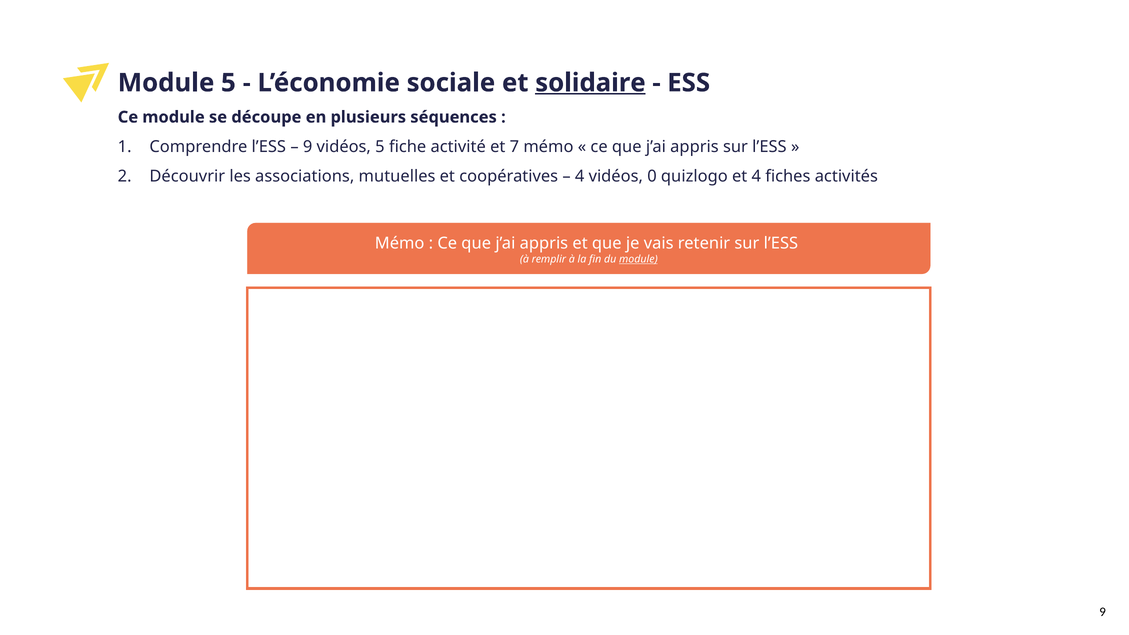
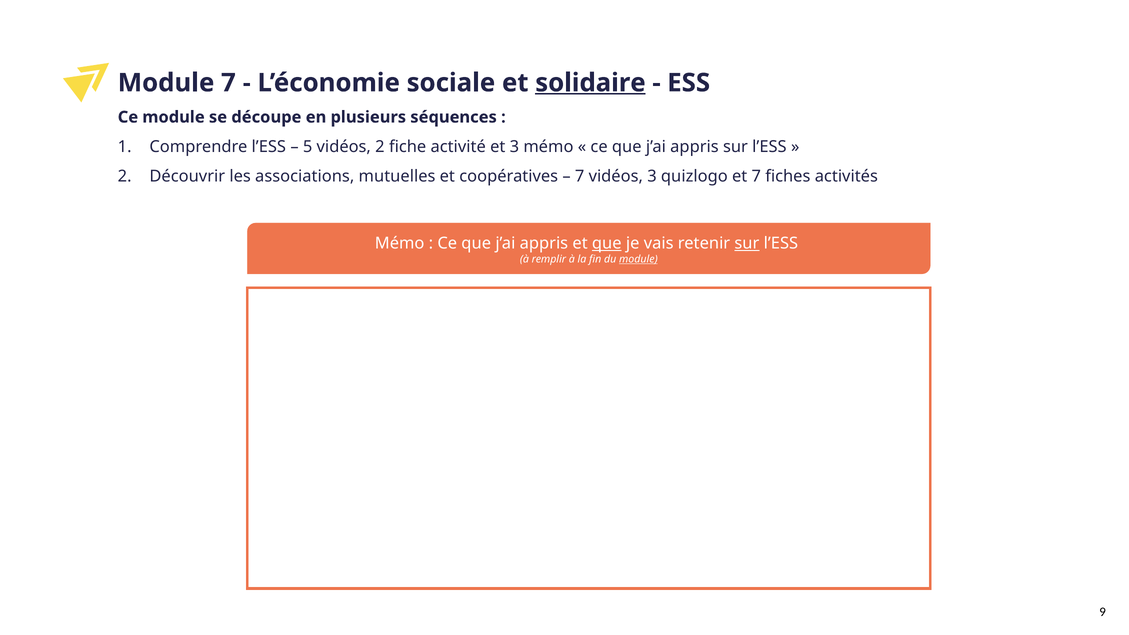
Module 5: 5 -> 7
9 at (308, 147): 9 -> 5
vidéos 5: 5 -> 2
et 7: 7 -> 3
4 at (580, 176): 4 -> 7
vidéos 0: 0 -> 3
et 4: 4 -> 7
que at (607, 243) underline: none -> present
sur at (747, 243) underline: none -> present
